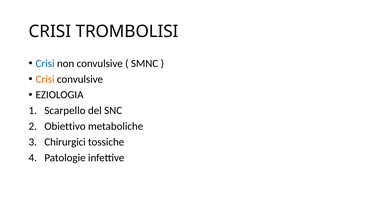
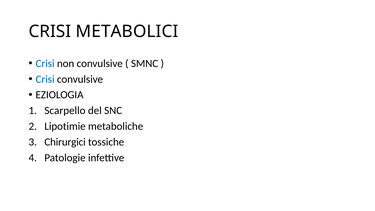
TROMBOLISI: TROMBOLISI -> METABOLICI
Crisi at (45, 79) colour: orange -> blue
Obiettivo: Obiettivo -> Lipotimie
